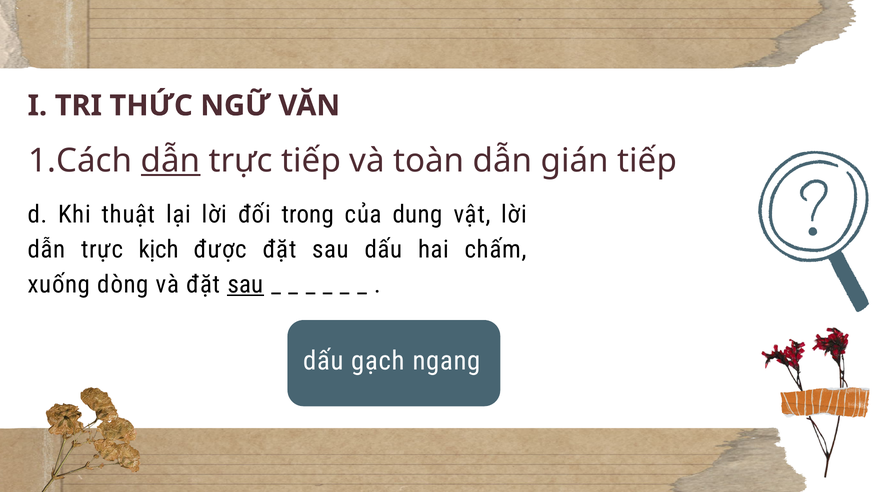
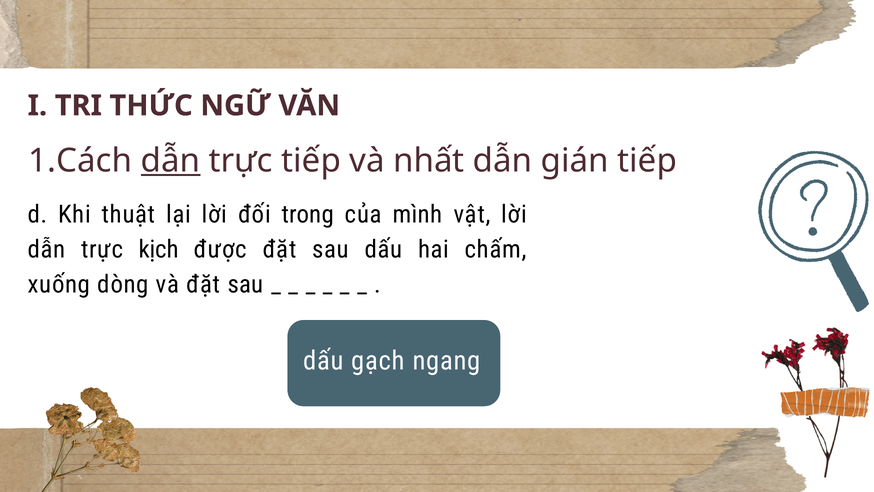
toàn: toàn -> nhất
dung: dung -> mình
sau at (245, 284) underline: present -> none
